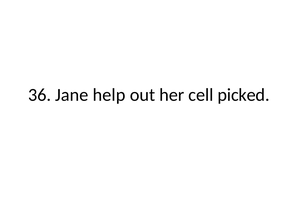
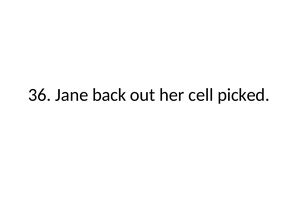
help: help -> back
